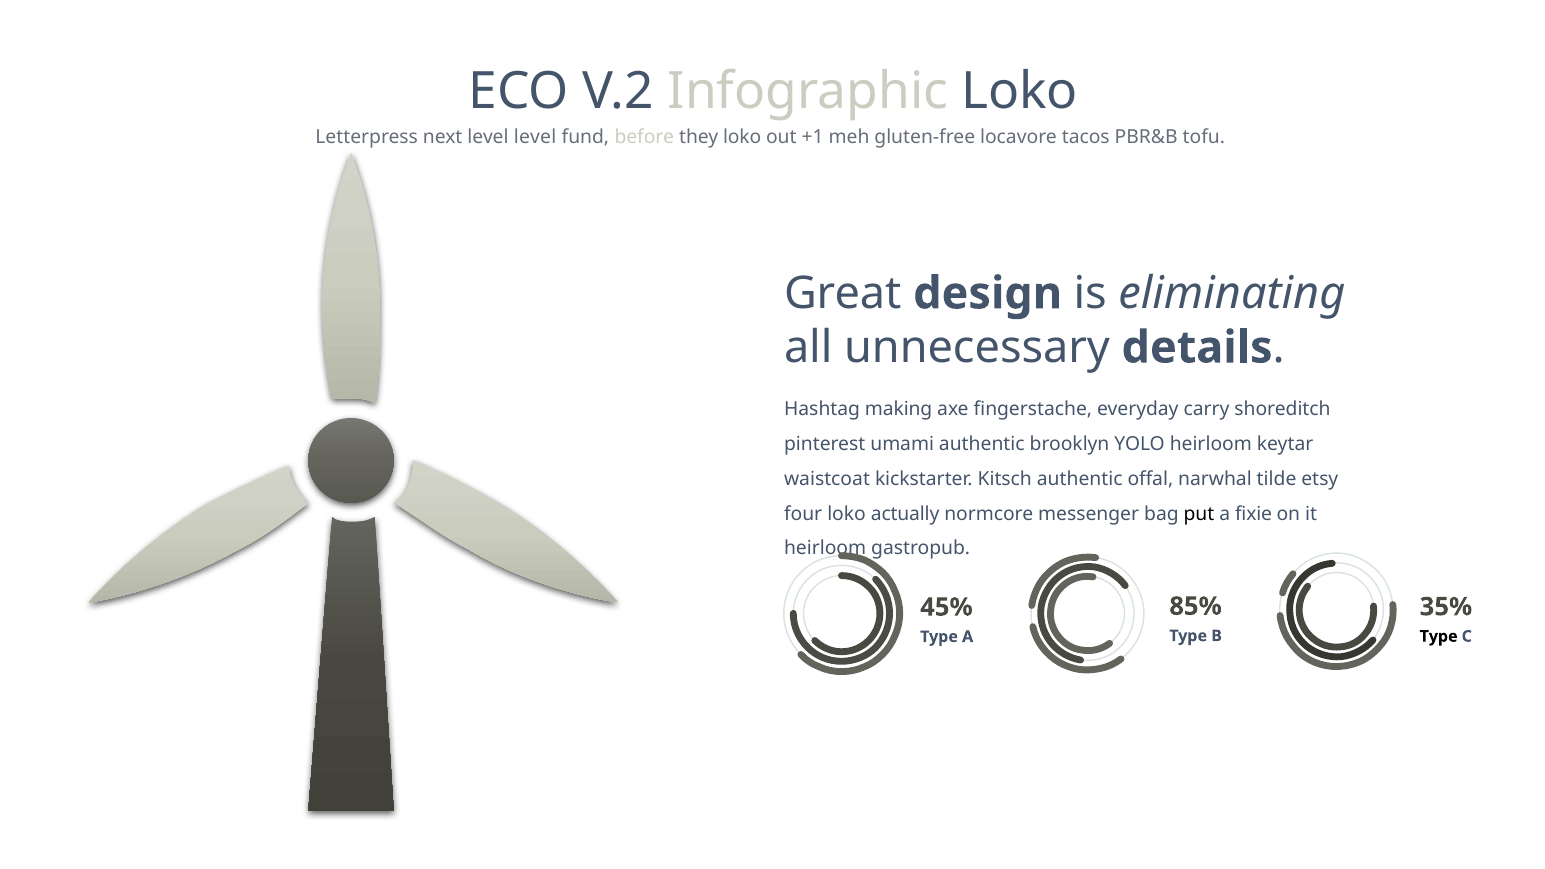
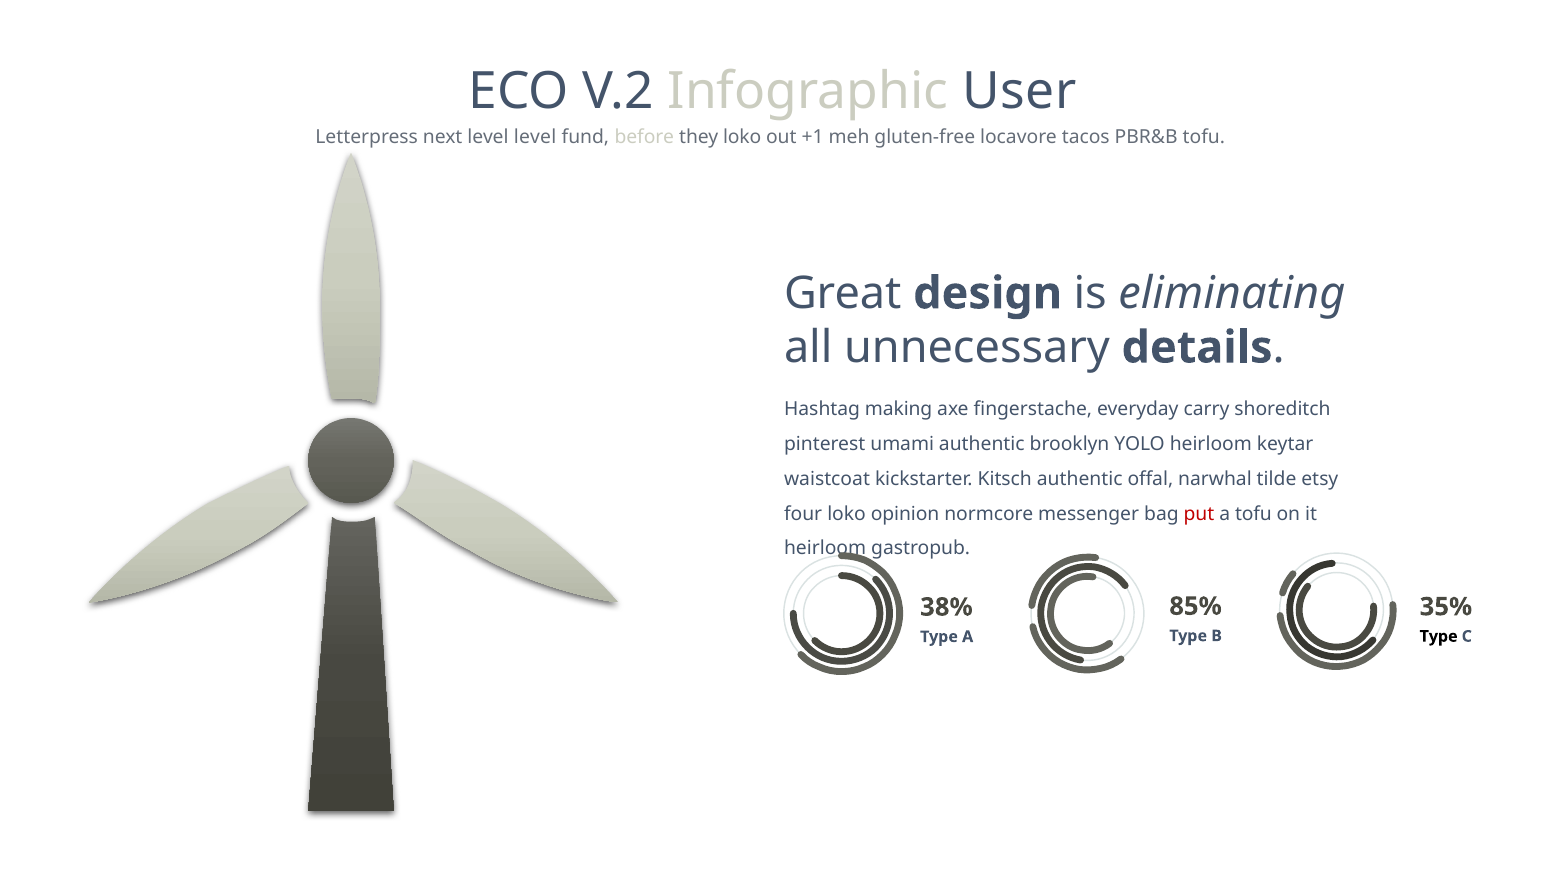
Infographic Loko: Loko -> User
actually: actually -> opinion
put colour: black -> red
a fixie: fixie -> tofu
45%: 45% -> 38%
